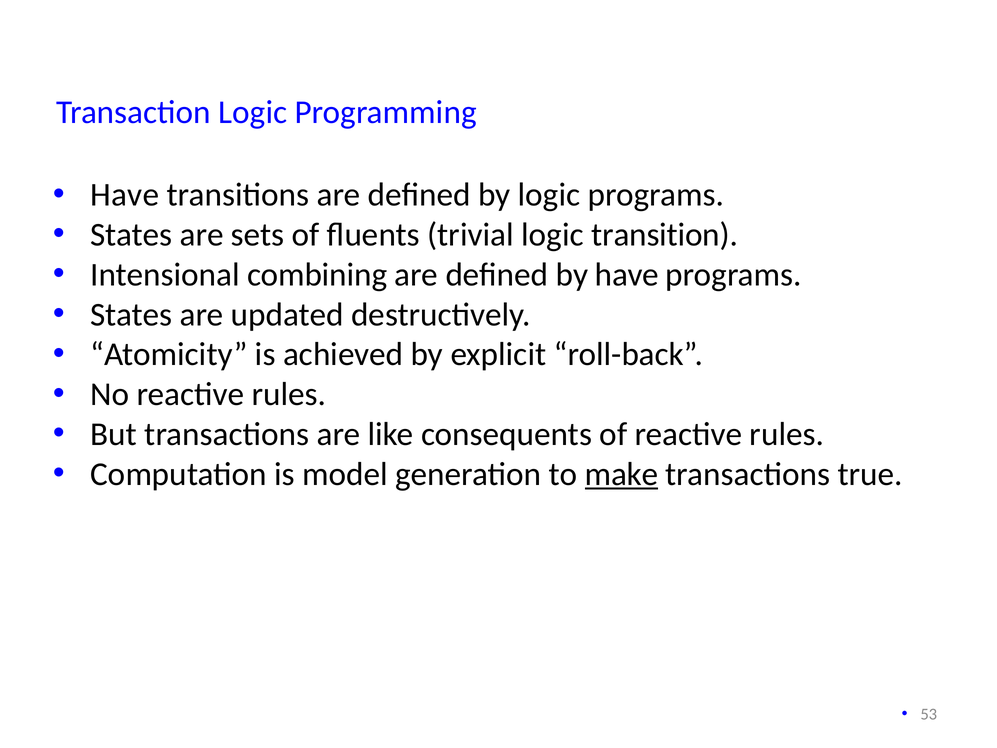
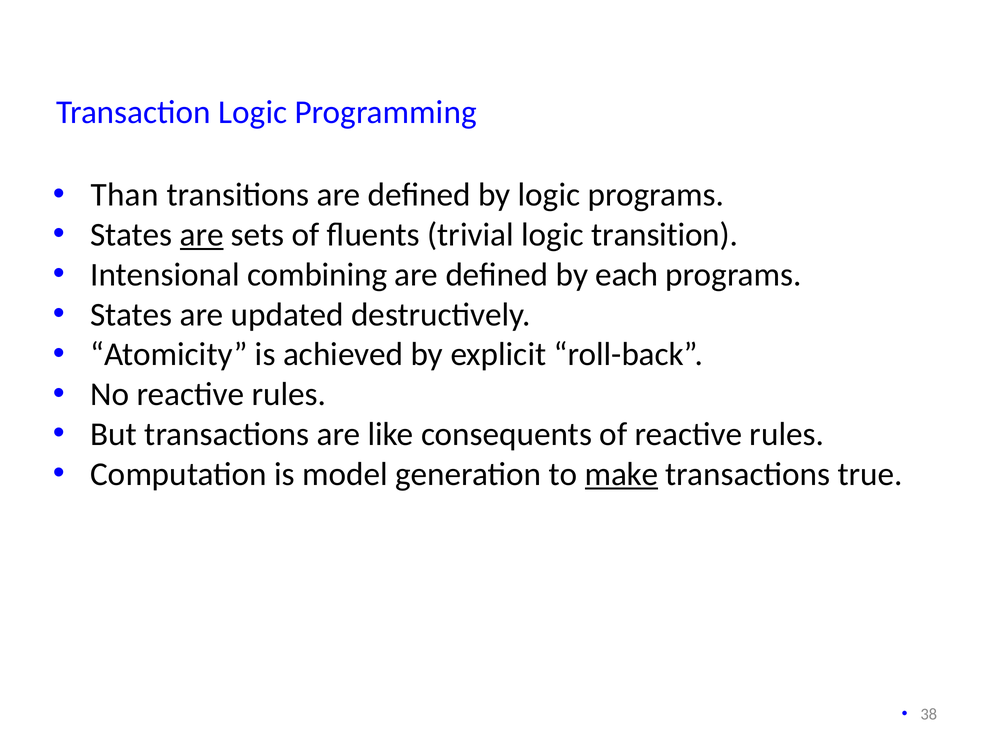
Have at (125, 195): Have -> Than
are at (202, 235) underline: none -> present
by have: have -> each
53: 53 -> 38
